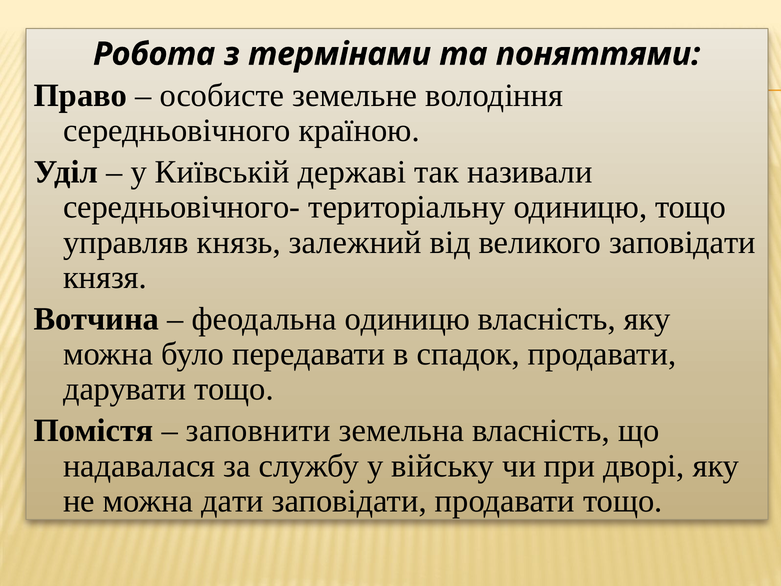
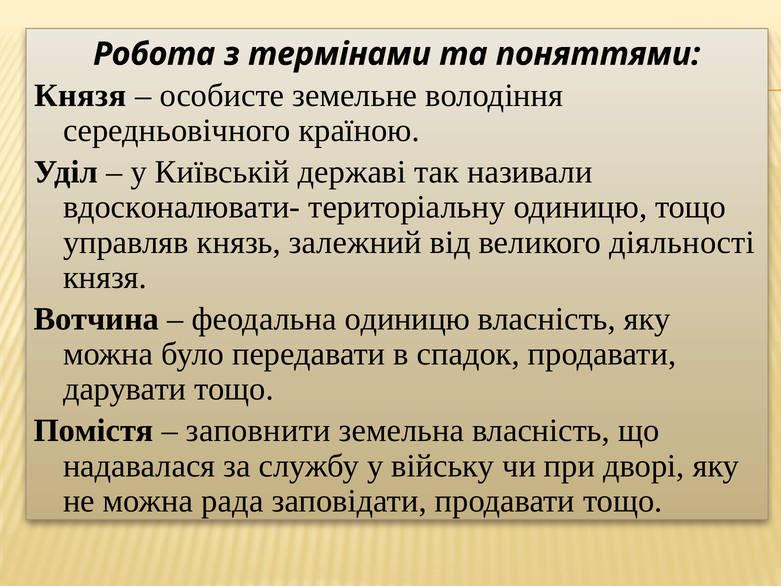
Право at (80, 95): Право -> Князя
середньовічного-: середньовічного- -> вдосконалювати-
великого заповідати: заповідати -> діяльності
дати: дати -> рада
